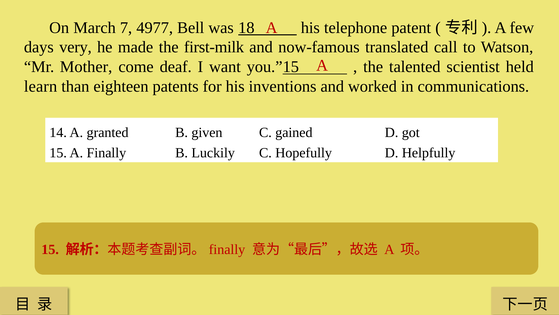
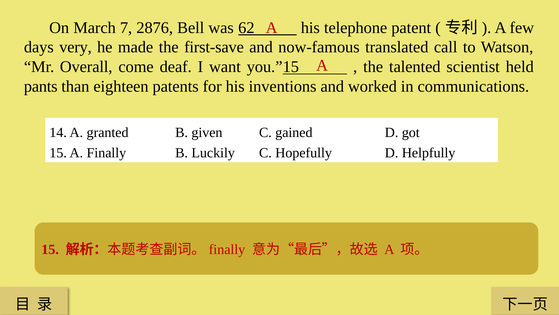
4977: 4977 -> 2876
18: 18 -> 62
first-milk: first-milk -> first-save
Mother: Mother -> Overall
learn: learn -> pants
